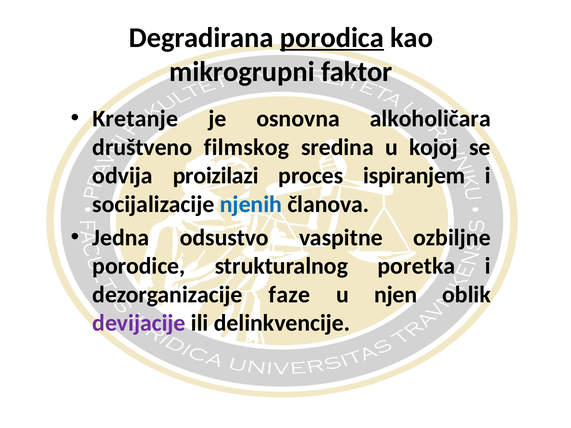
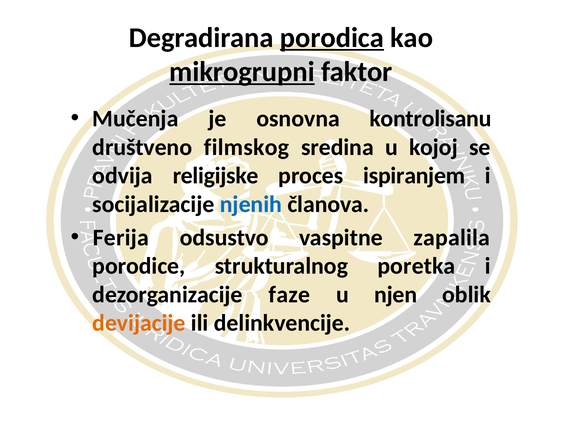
mikrogrupni underline: none -> present
Kretanje: Kretanje -> Mučenja
alkoholičara: alkoholičara -> kontrolisanu
proizilazi: proizilazi -> religijske
Jedna: Jedna -> Ferija
ozbiljne: ozbiljne -> zapalila
devijacije colour: purple -> orange
